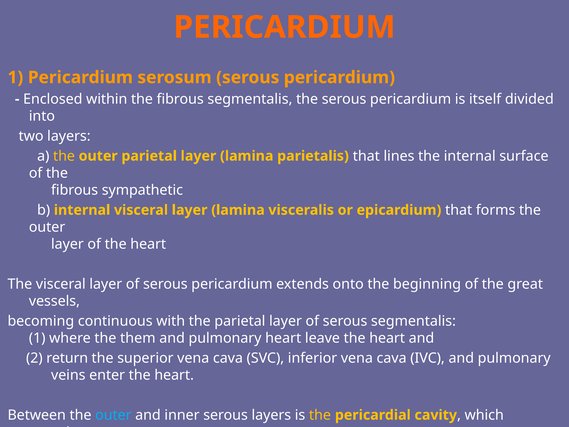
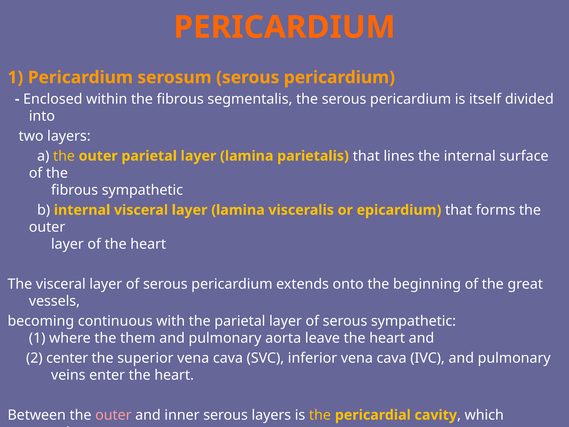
serous segmentalis: segmentalis -> sympathetic
pulmonary heart: heart -> aorta
return: return -> center
outer at (113, 415) colour: light blue -> pink
